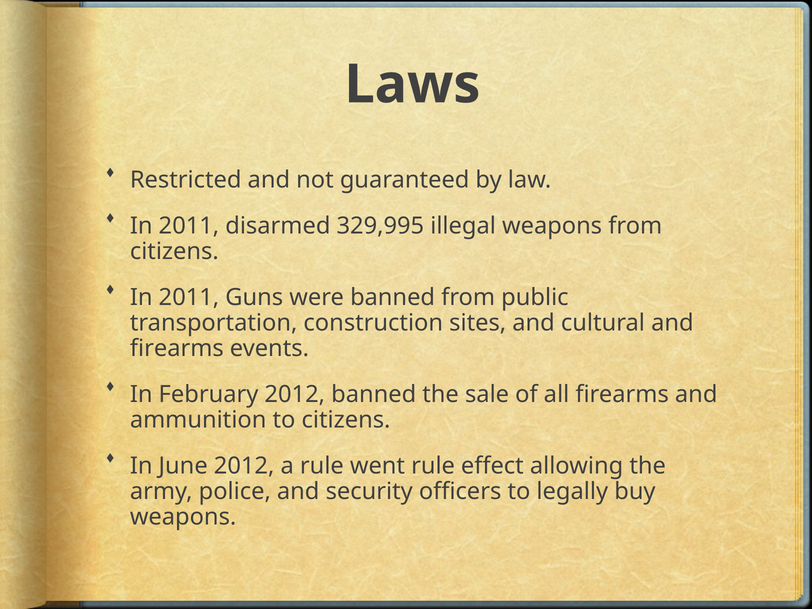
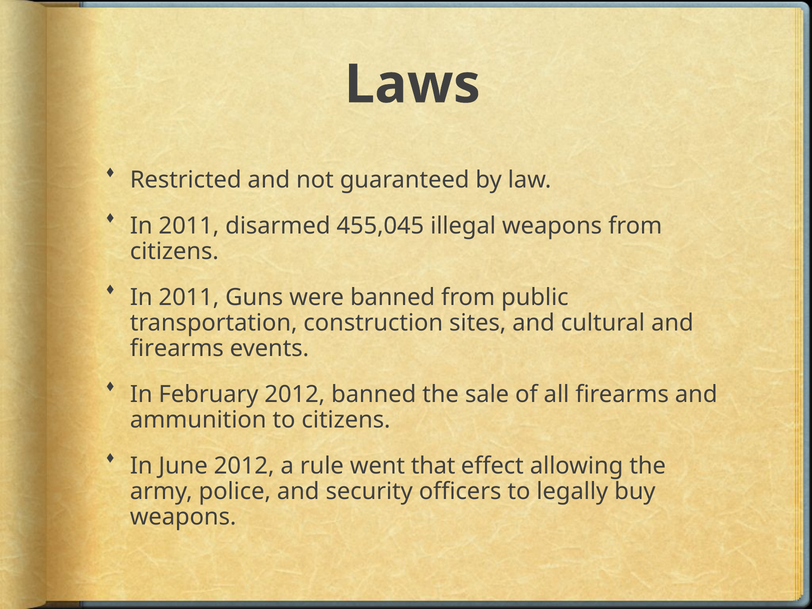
329,995: 329,995 -> 455,045
went rule: rule -> that
